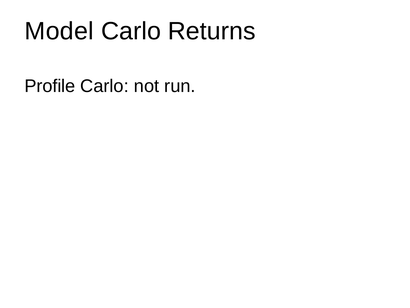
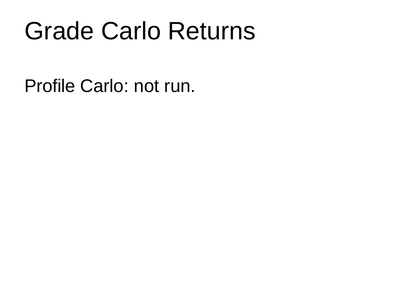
Model: Model -> Grade
